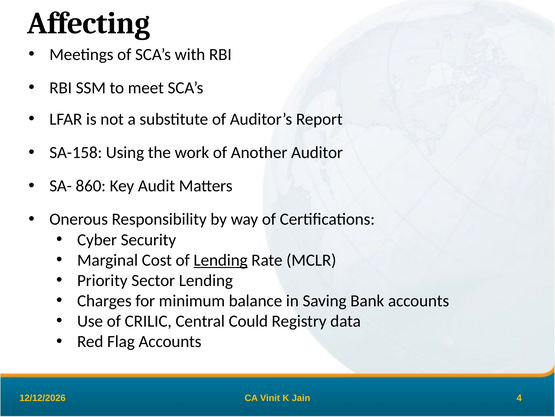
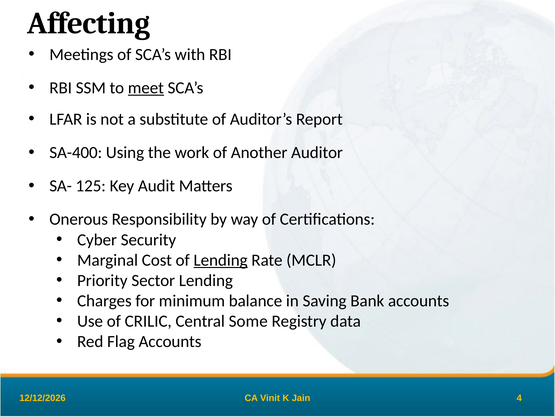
meet underline: none -> present
SA-158: SA-158 -> SA-400
860: 860 -> 125
Could: Could -> Some
